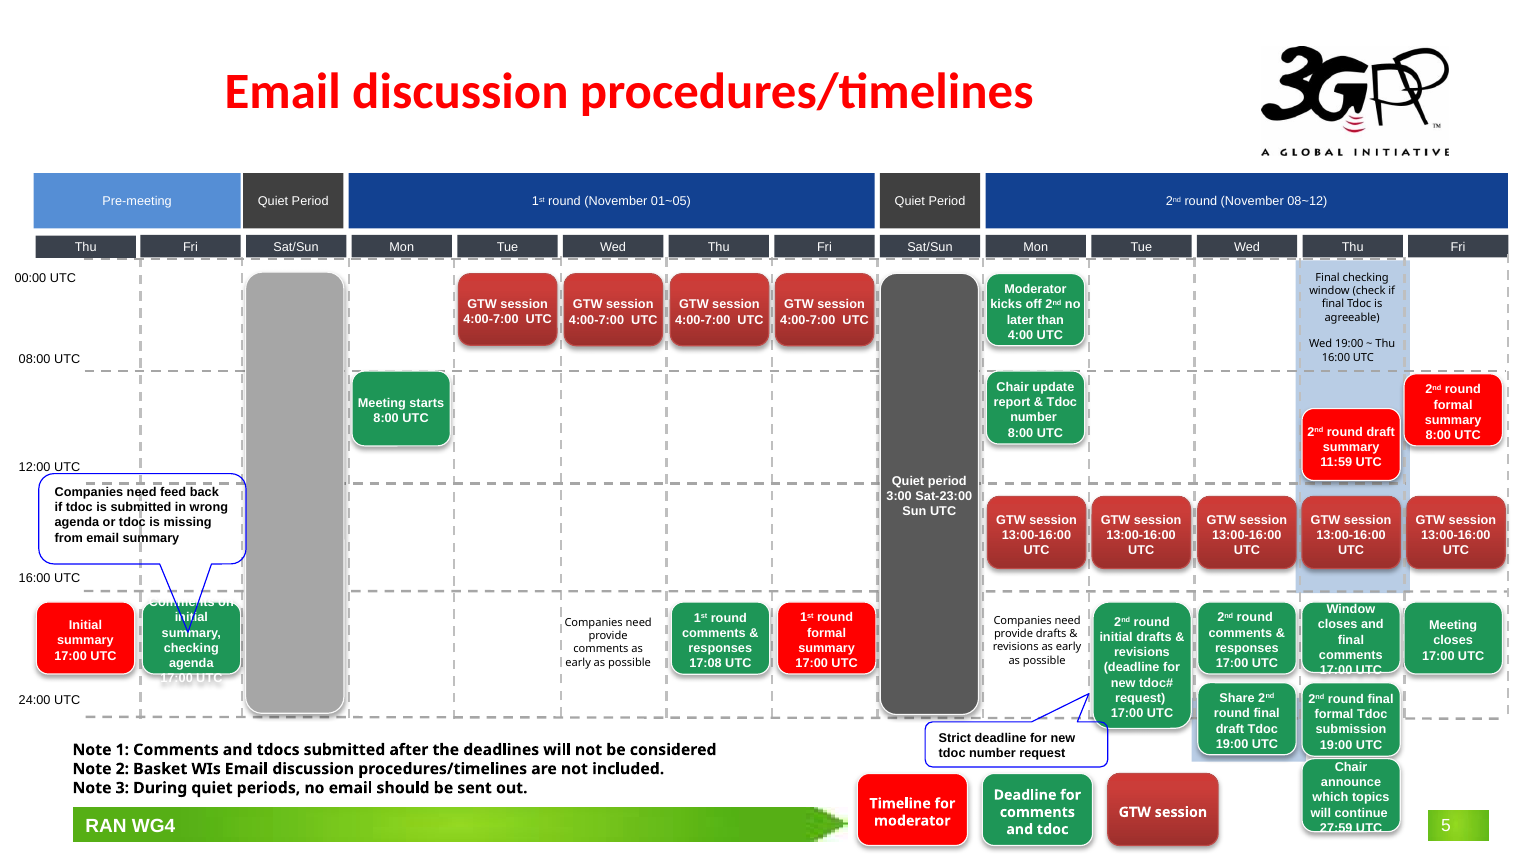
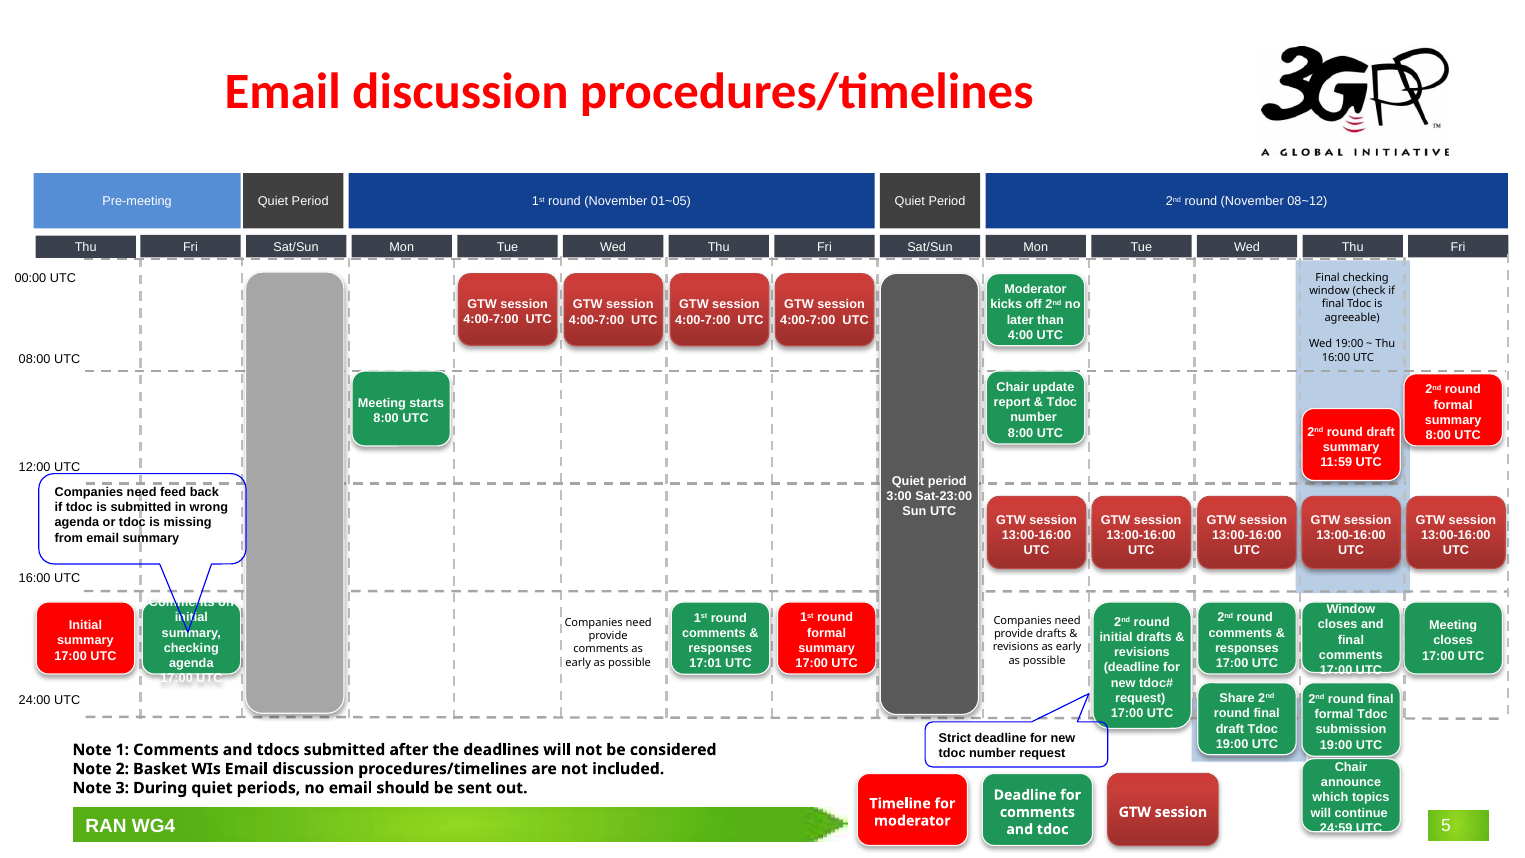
17:08: 17:08 -> 17:01
27:59: 27:59 -> 24:59
